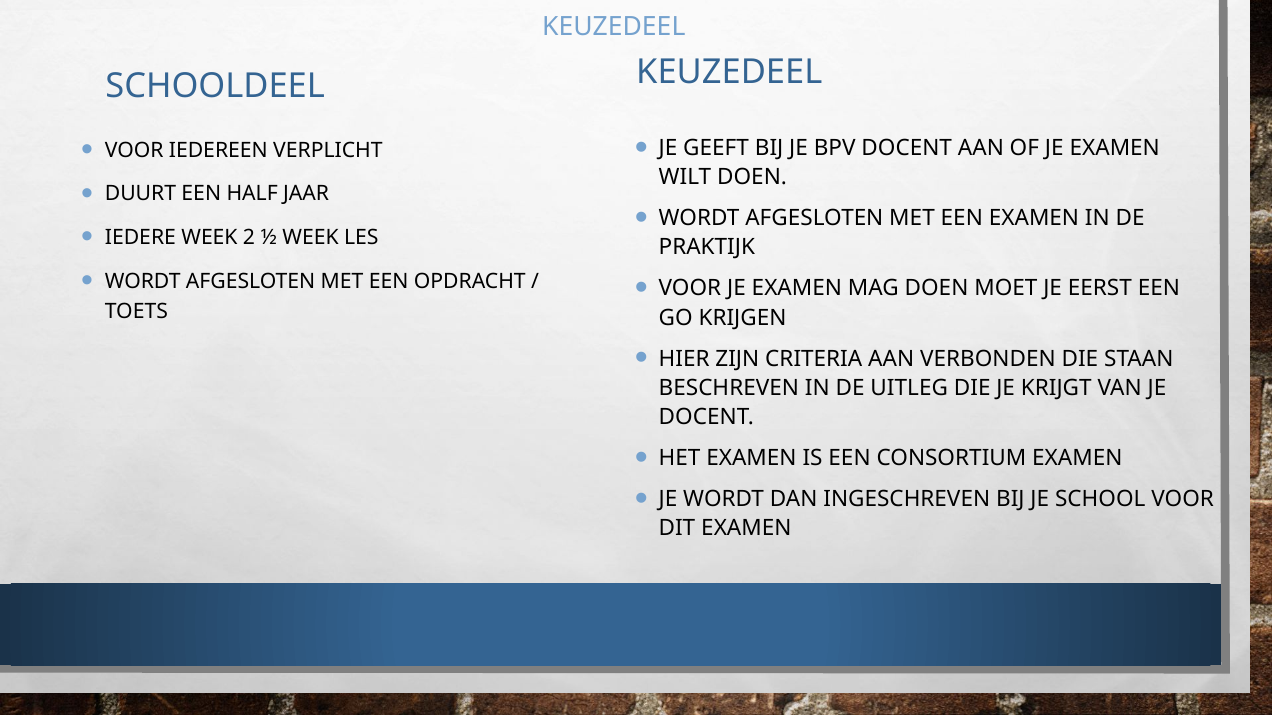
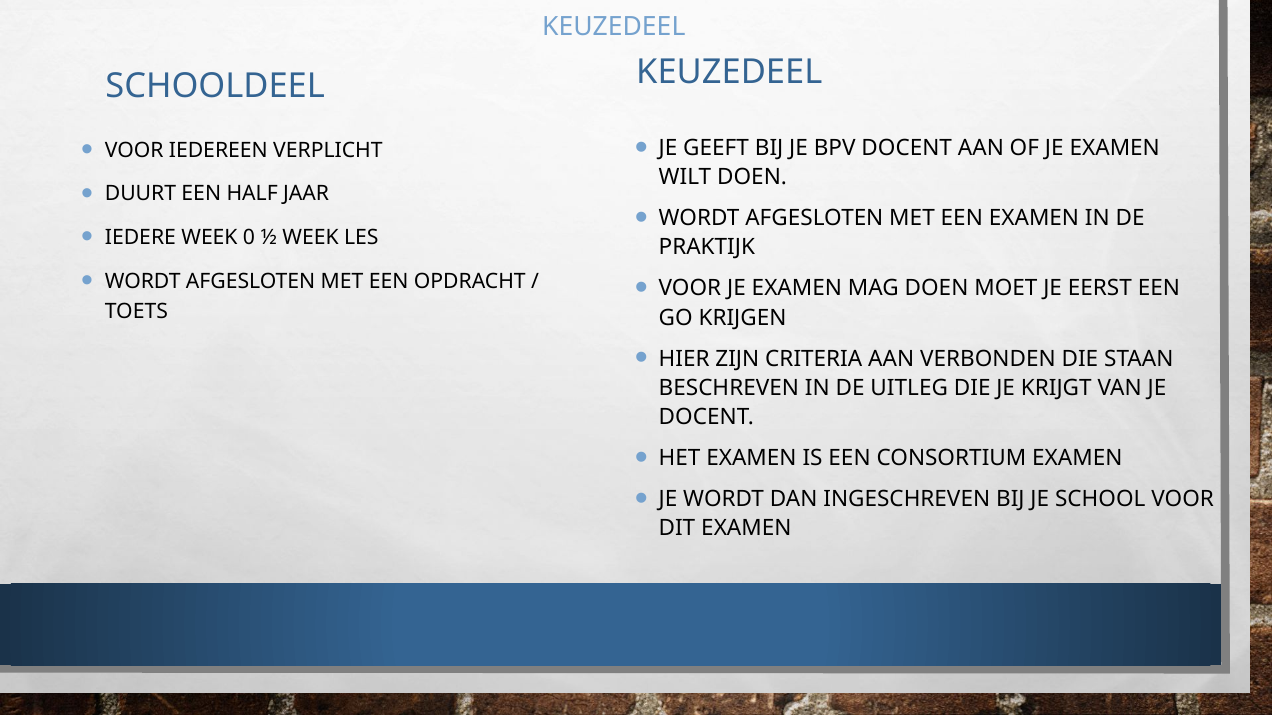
2: 2 -> 0
